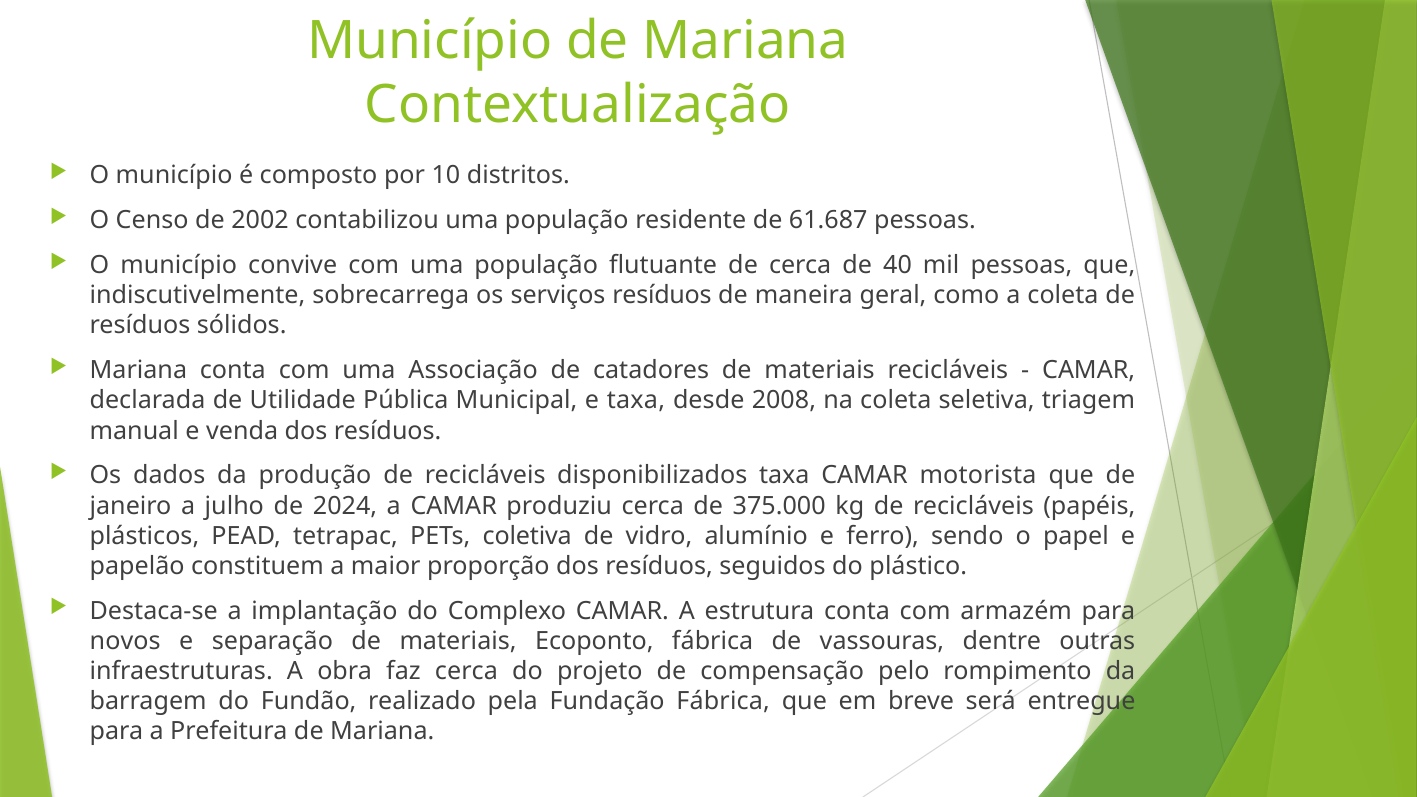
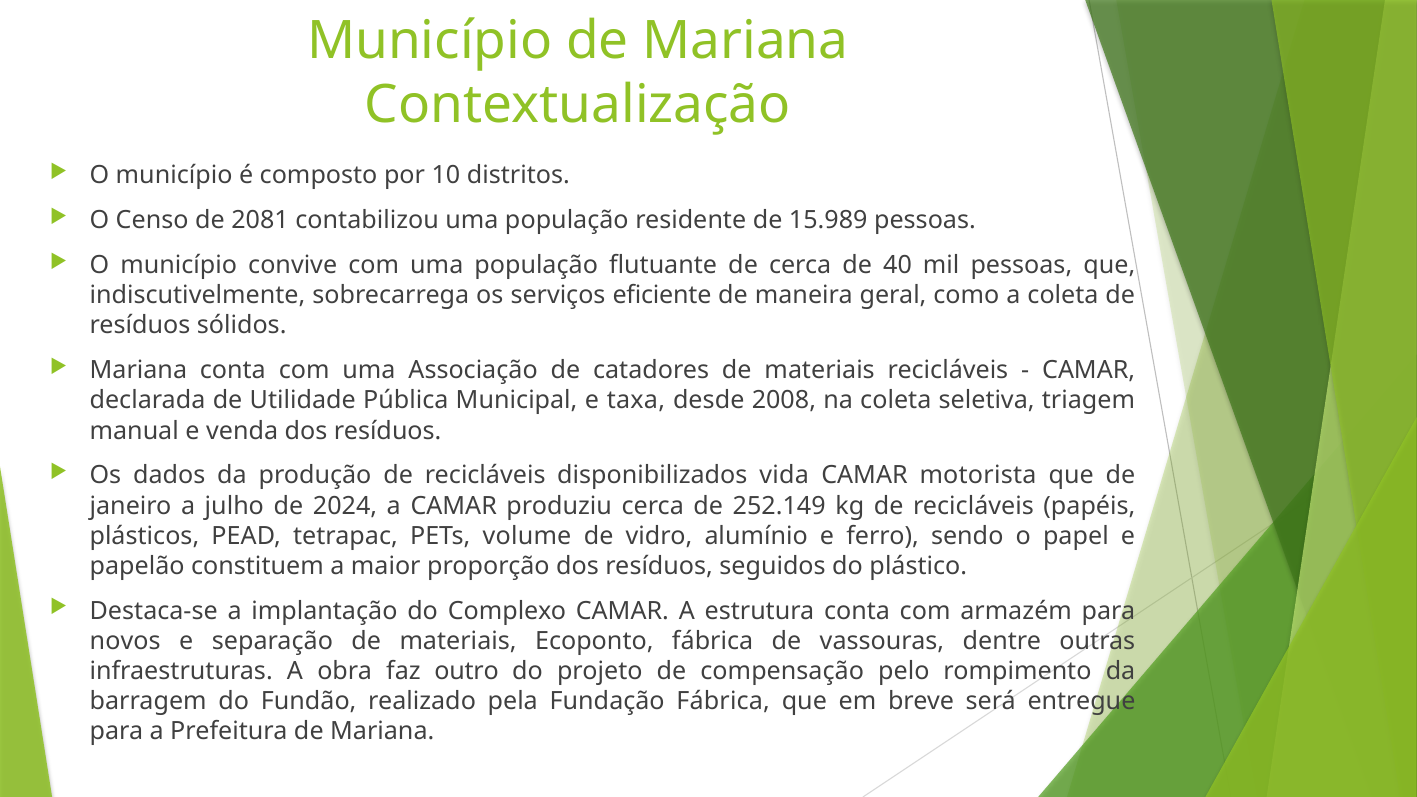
2002: 2002 -> 2081
61.687: 61.687 -> 15.989
serviços resíduos: resíduos -> eficiente
disponibilizados taxa: taxa -> vida
375.000: 375.000 -> 252.149
coletiva: coletiva -> volume
faz cerca: cerca -> outro
